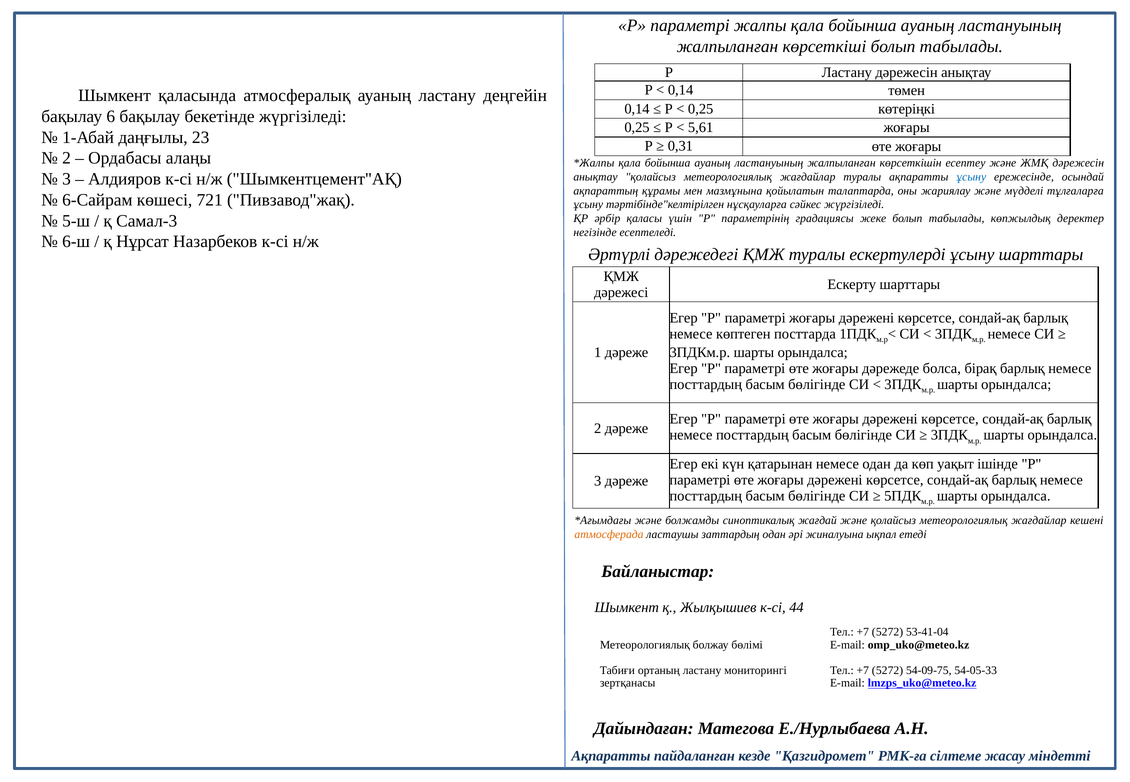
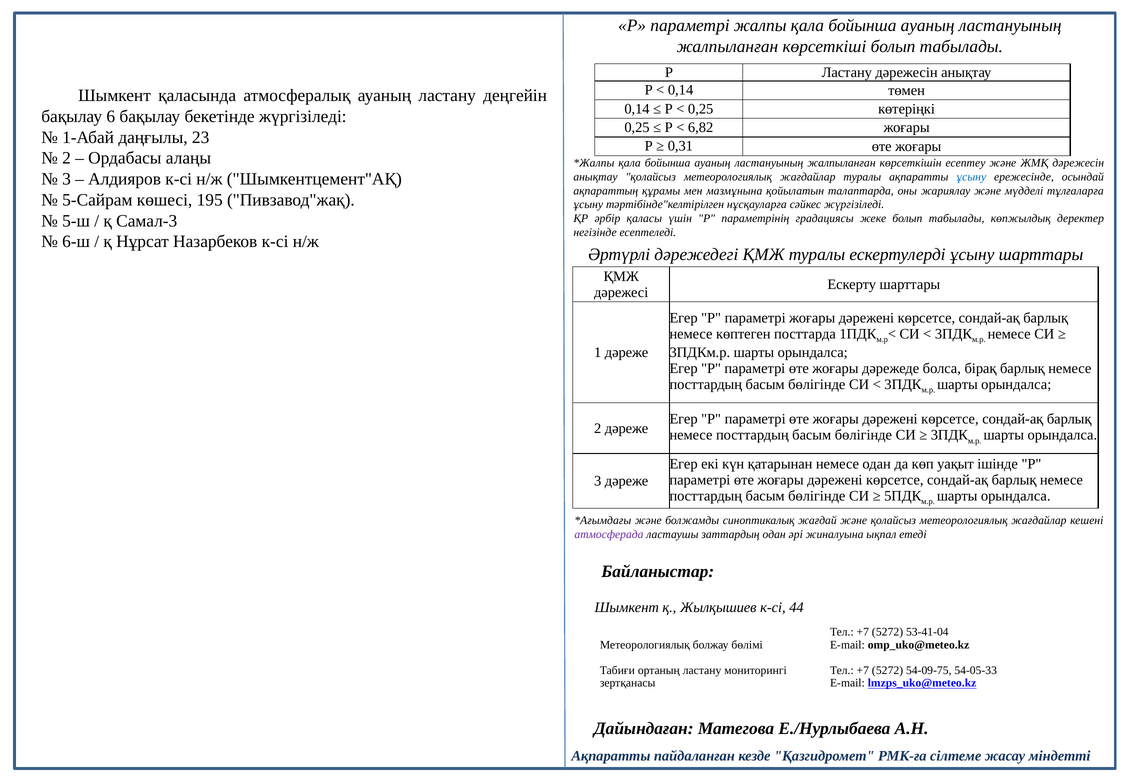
5,61: 5,61 -> 6,82
6-Сайрам: 6-Сайрам -> 5-Сайрам
721: 721 -> 195
атмосферада colour: orange -> purple
